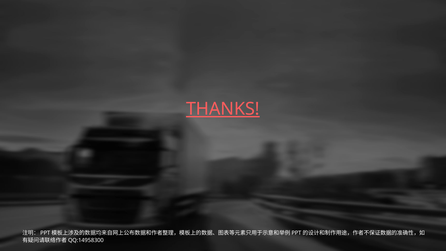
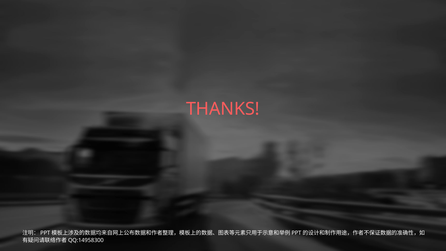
THANKS underline: present -> none
